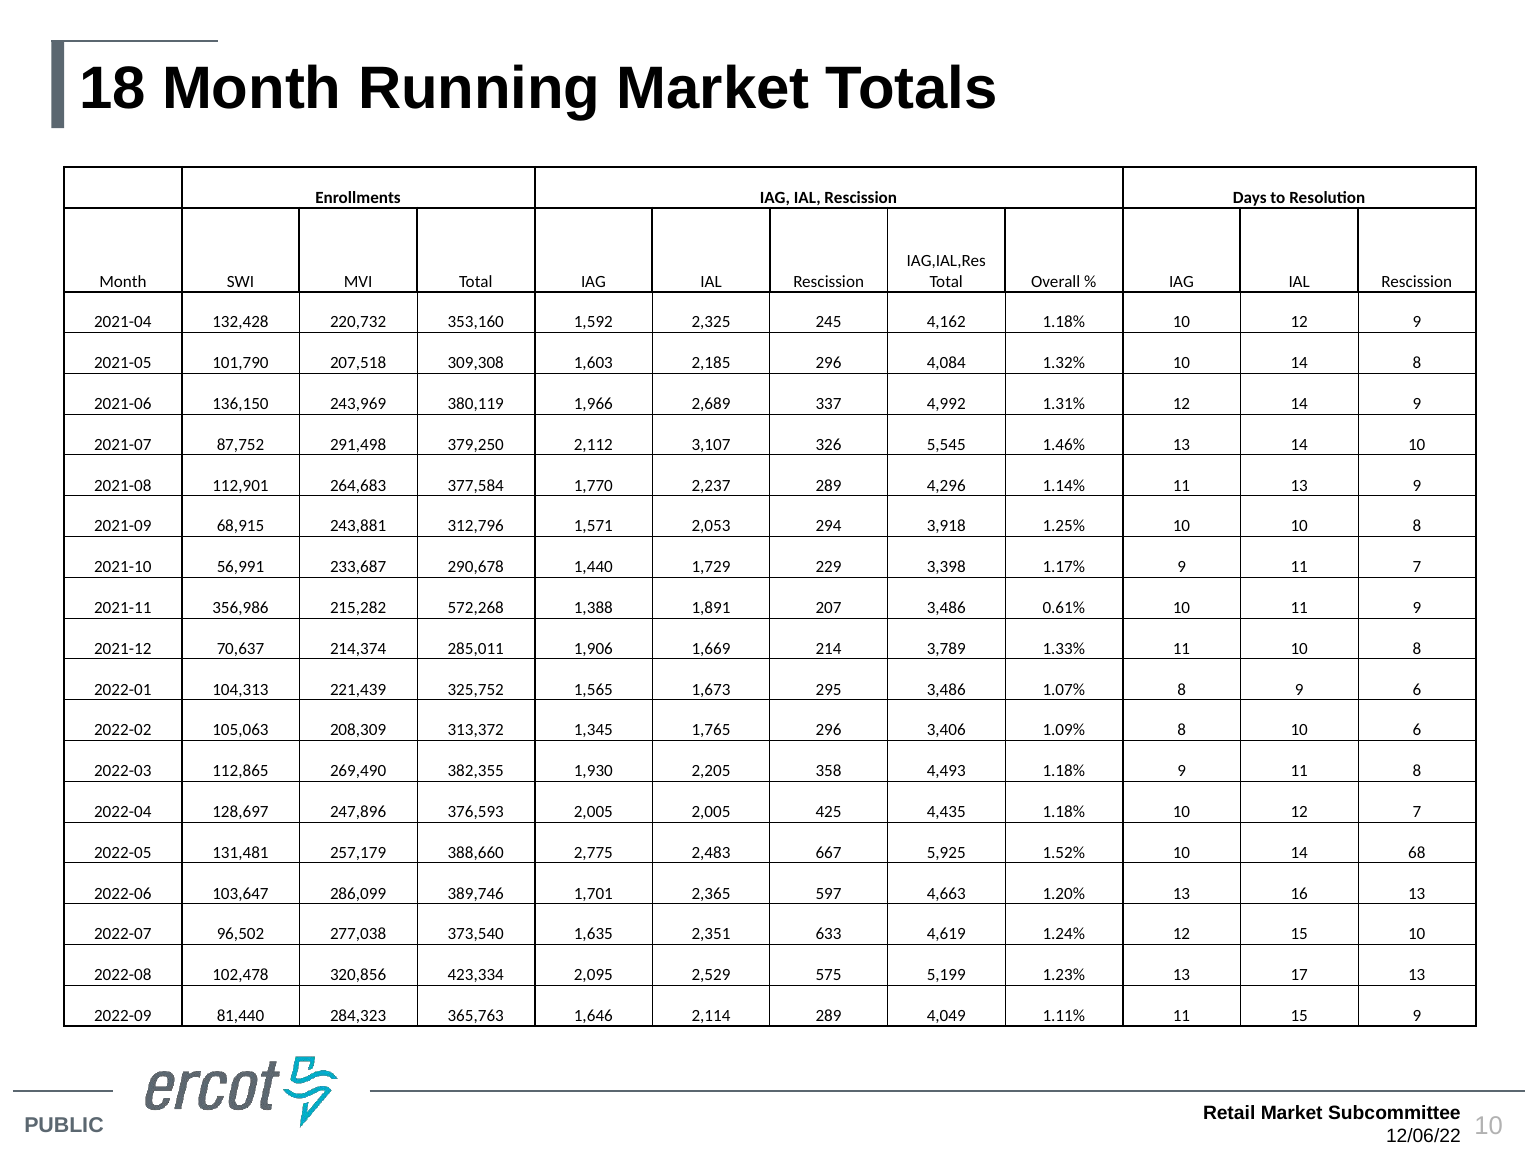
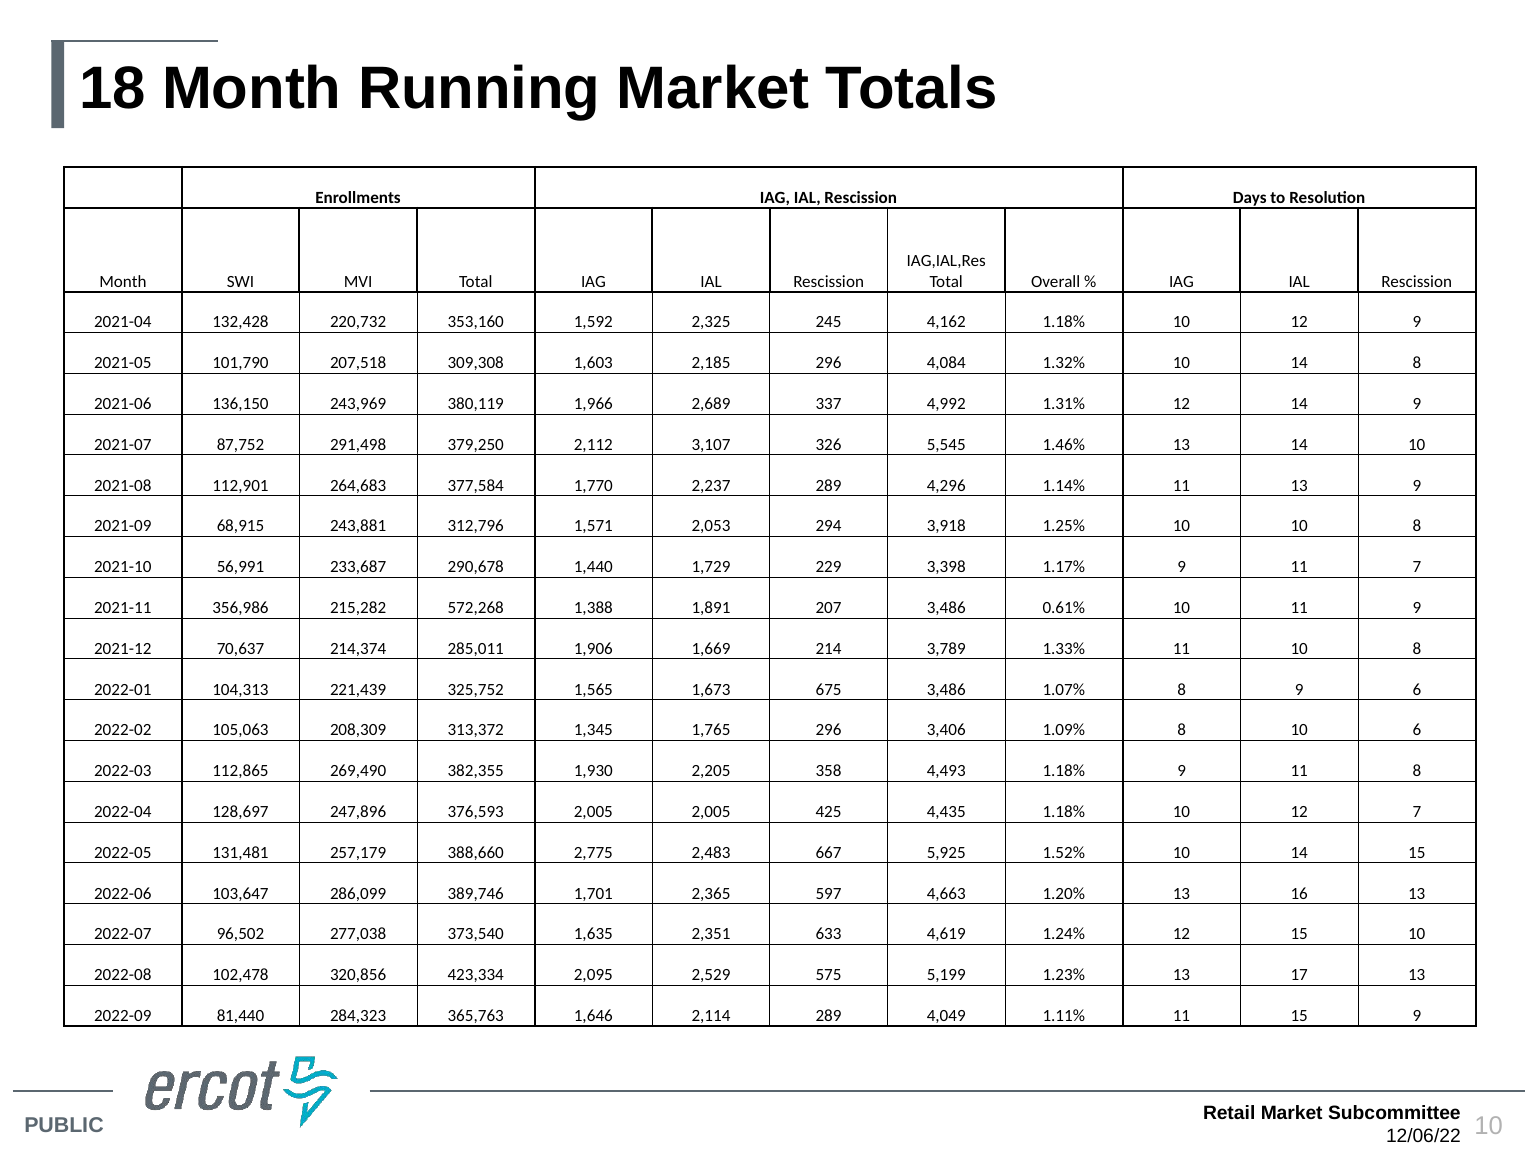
295: 295 -> 675
14 68: 68 -> 15
